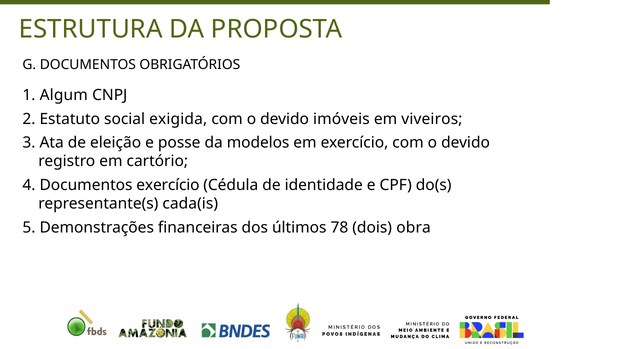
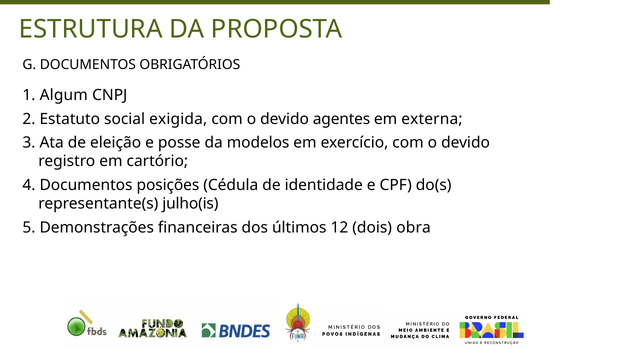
imóveis: imóveis -> agentes
viveiros: viveiros -> externa
Documentos exercício: exercício -> posições
cada(is: cada(is -> julho(is
78: 78 -> 12
